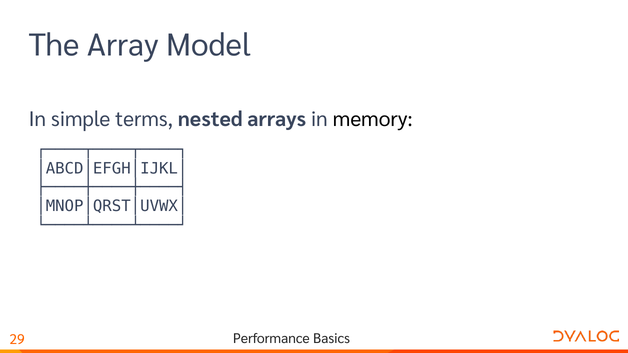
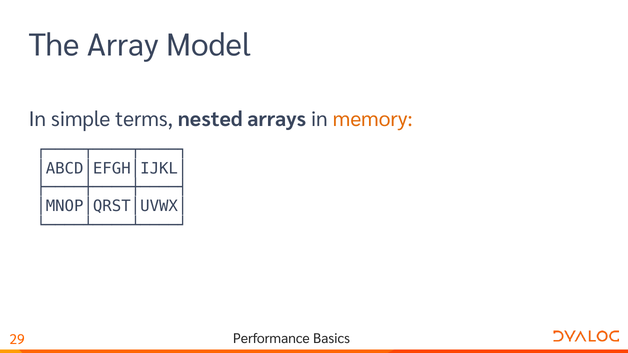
memory colour: black -> orange
